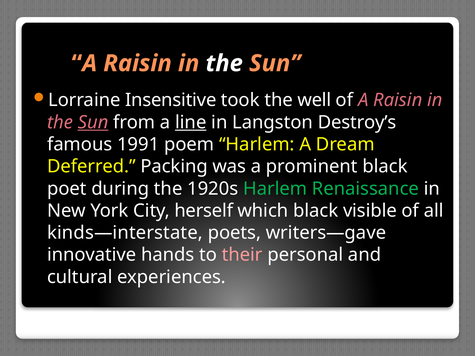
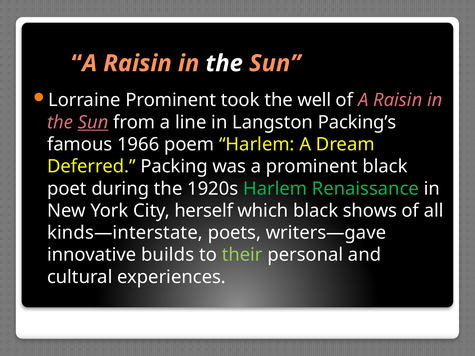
Lorraine Insensitive: Insensitive -> Prominent
line underline: present -> none
Destroy’s: Destroy’s -> Packing’s
1991: 1991 -> 1966
visible: visible -> shows
hands: hands -> builds
their colour: pink -> light green
